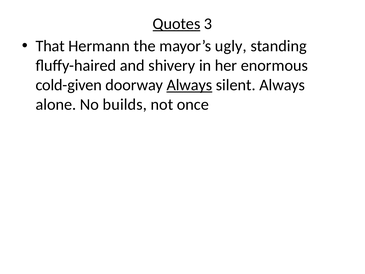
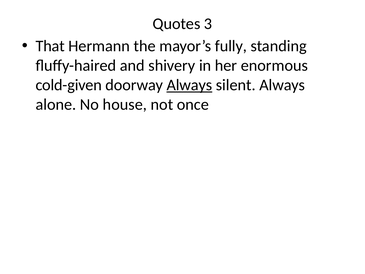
Quotes underline: present -> none
ugly: ugly -> fully
builds: builds -> house
